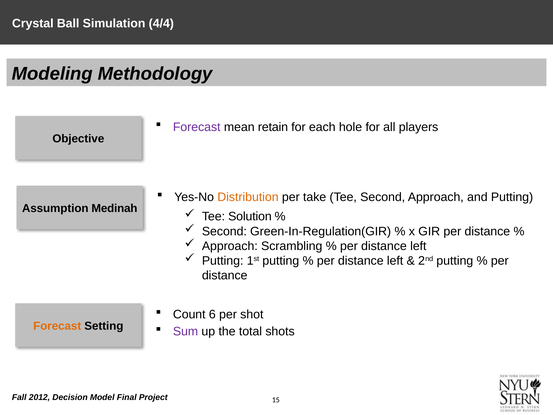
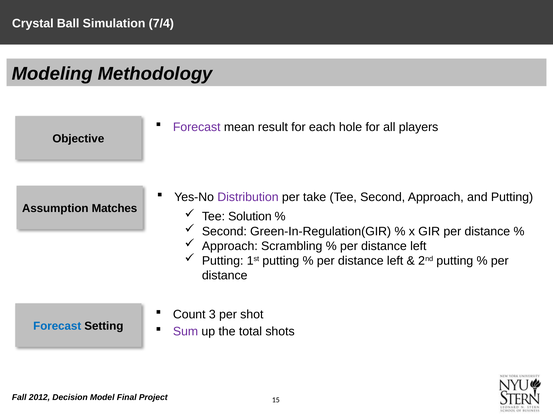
4/4: 4/4 -> 7/4
retain: retain -> result
Distribution colour: orange -> purple
Medinah: Medinah -> Matches
6: 6 -> 3
Forecast at (57, 326) colour: orange -> blue
